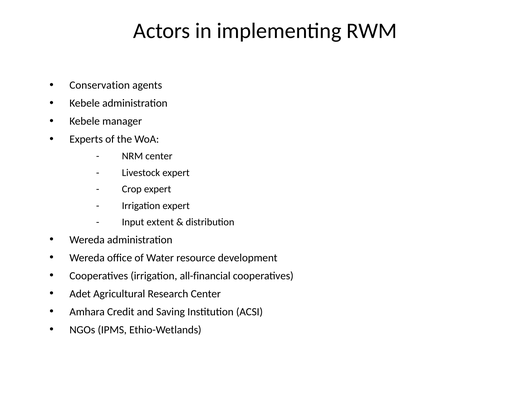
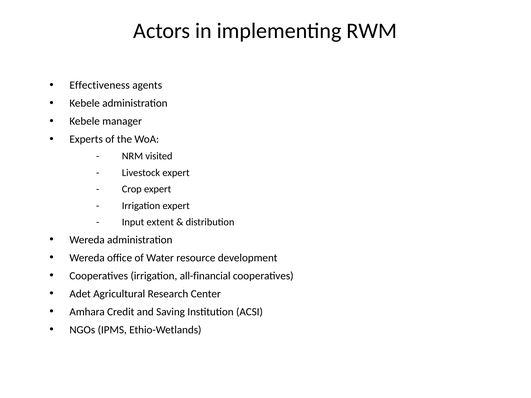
Conservation: Conservation -> Effectiveness
NRM center: center -> visited
